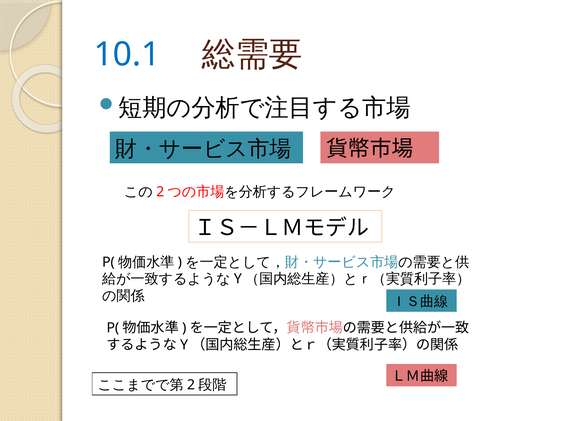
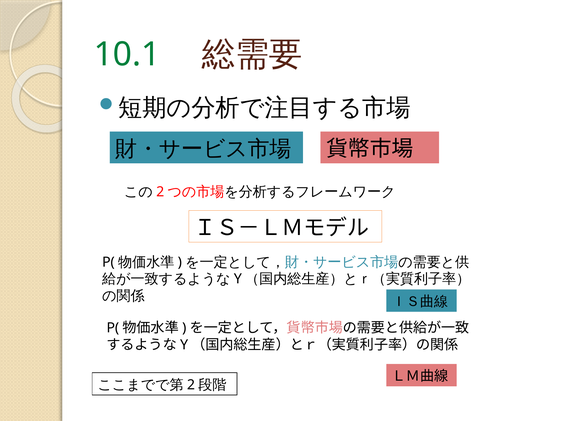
10.1 colour: blue -> green
